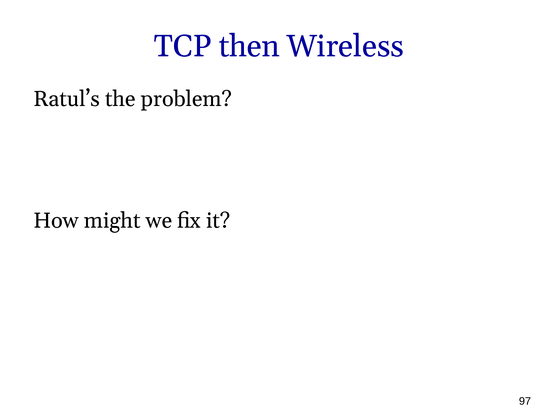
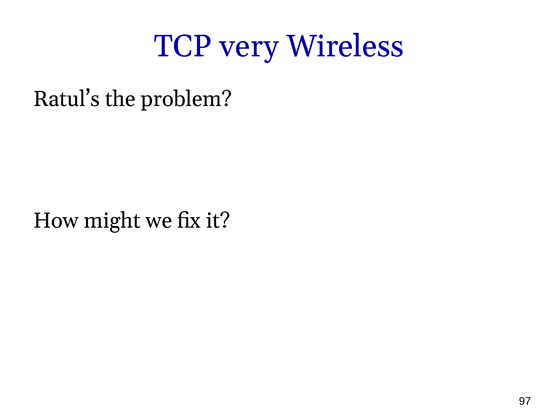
then: then -> very
